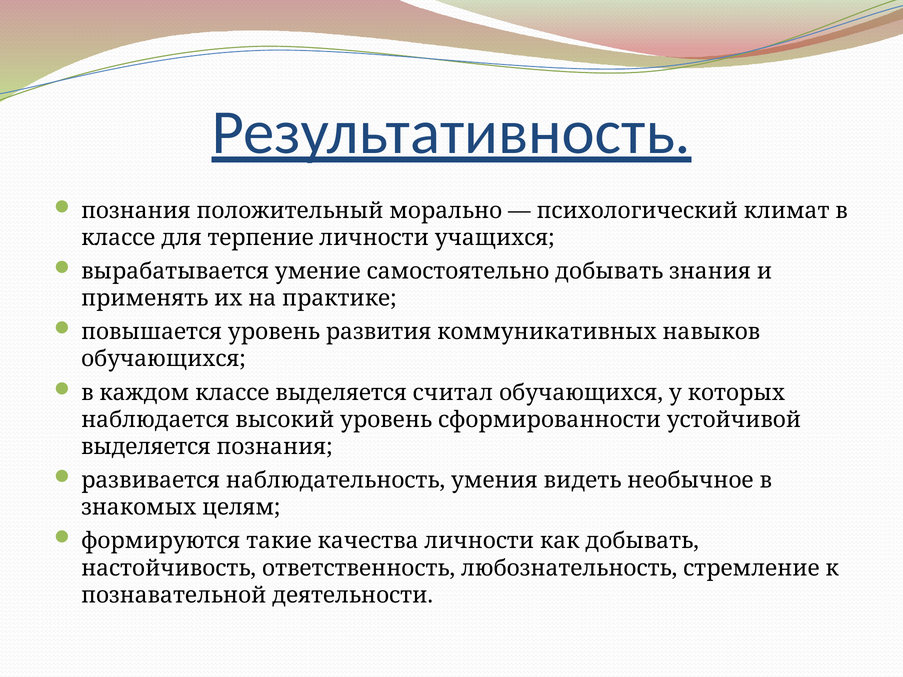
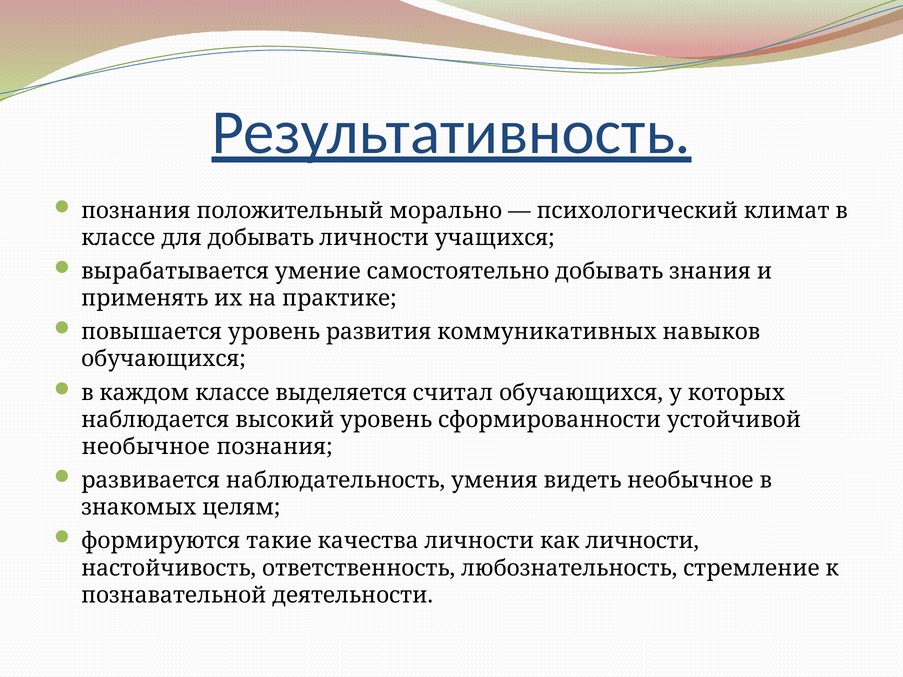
для терпение: терпение -> добывать
выделяется at (146, 447): выделяется -> необычное
как добывать: добывать -> личности
